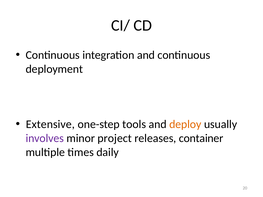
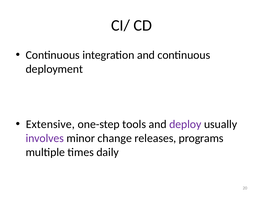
deploy colour: orange -> purple
project: project -> change
container: container -> programs
